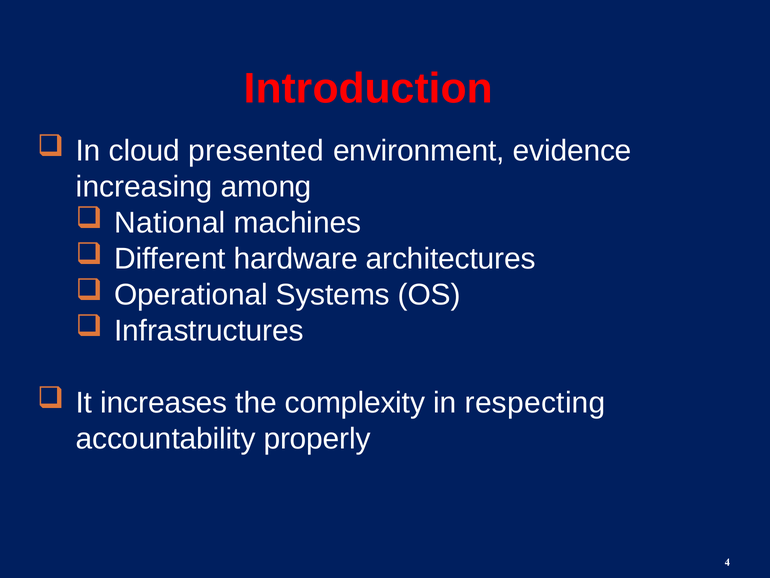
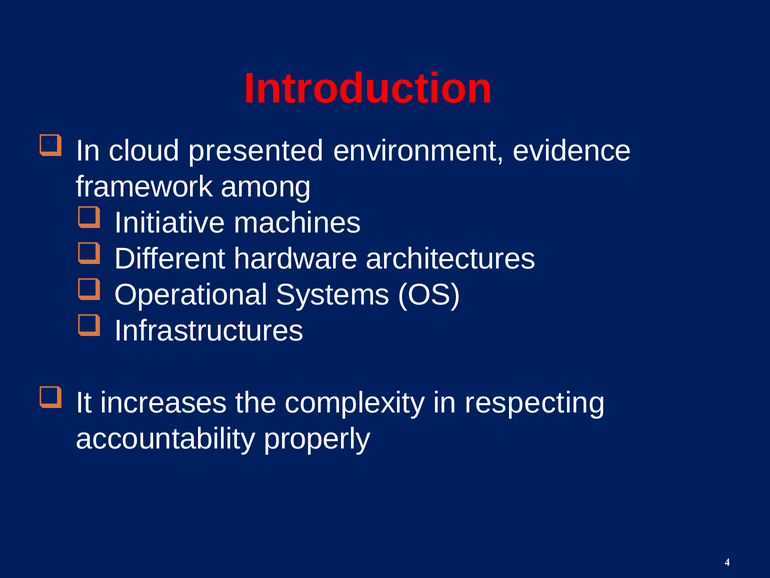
increasing: increasing -> framework
National: National -> Initiative
